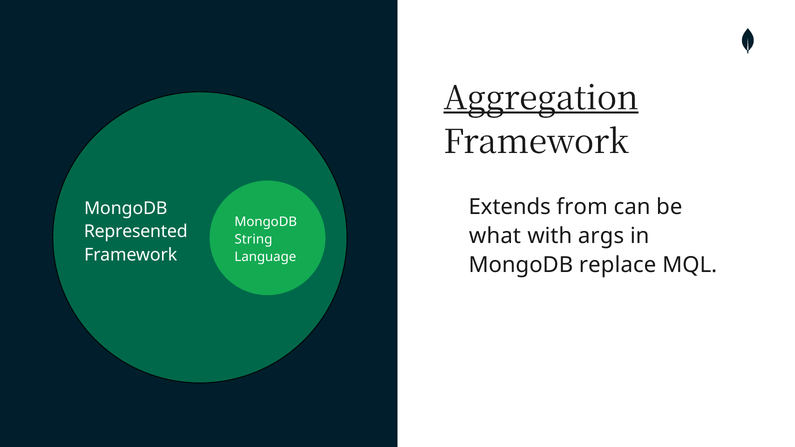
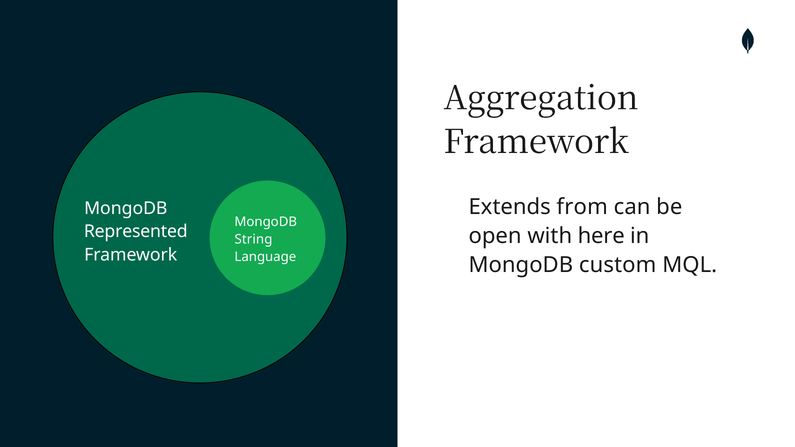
Aggregation underline: present -> none
what: what -> open
args: args -> here
replace: replace -> custom
